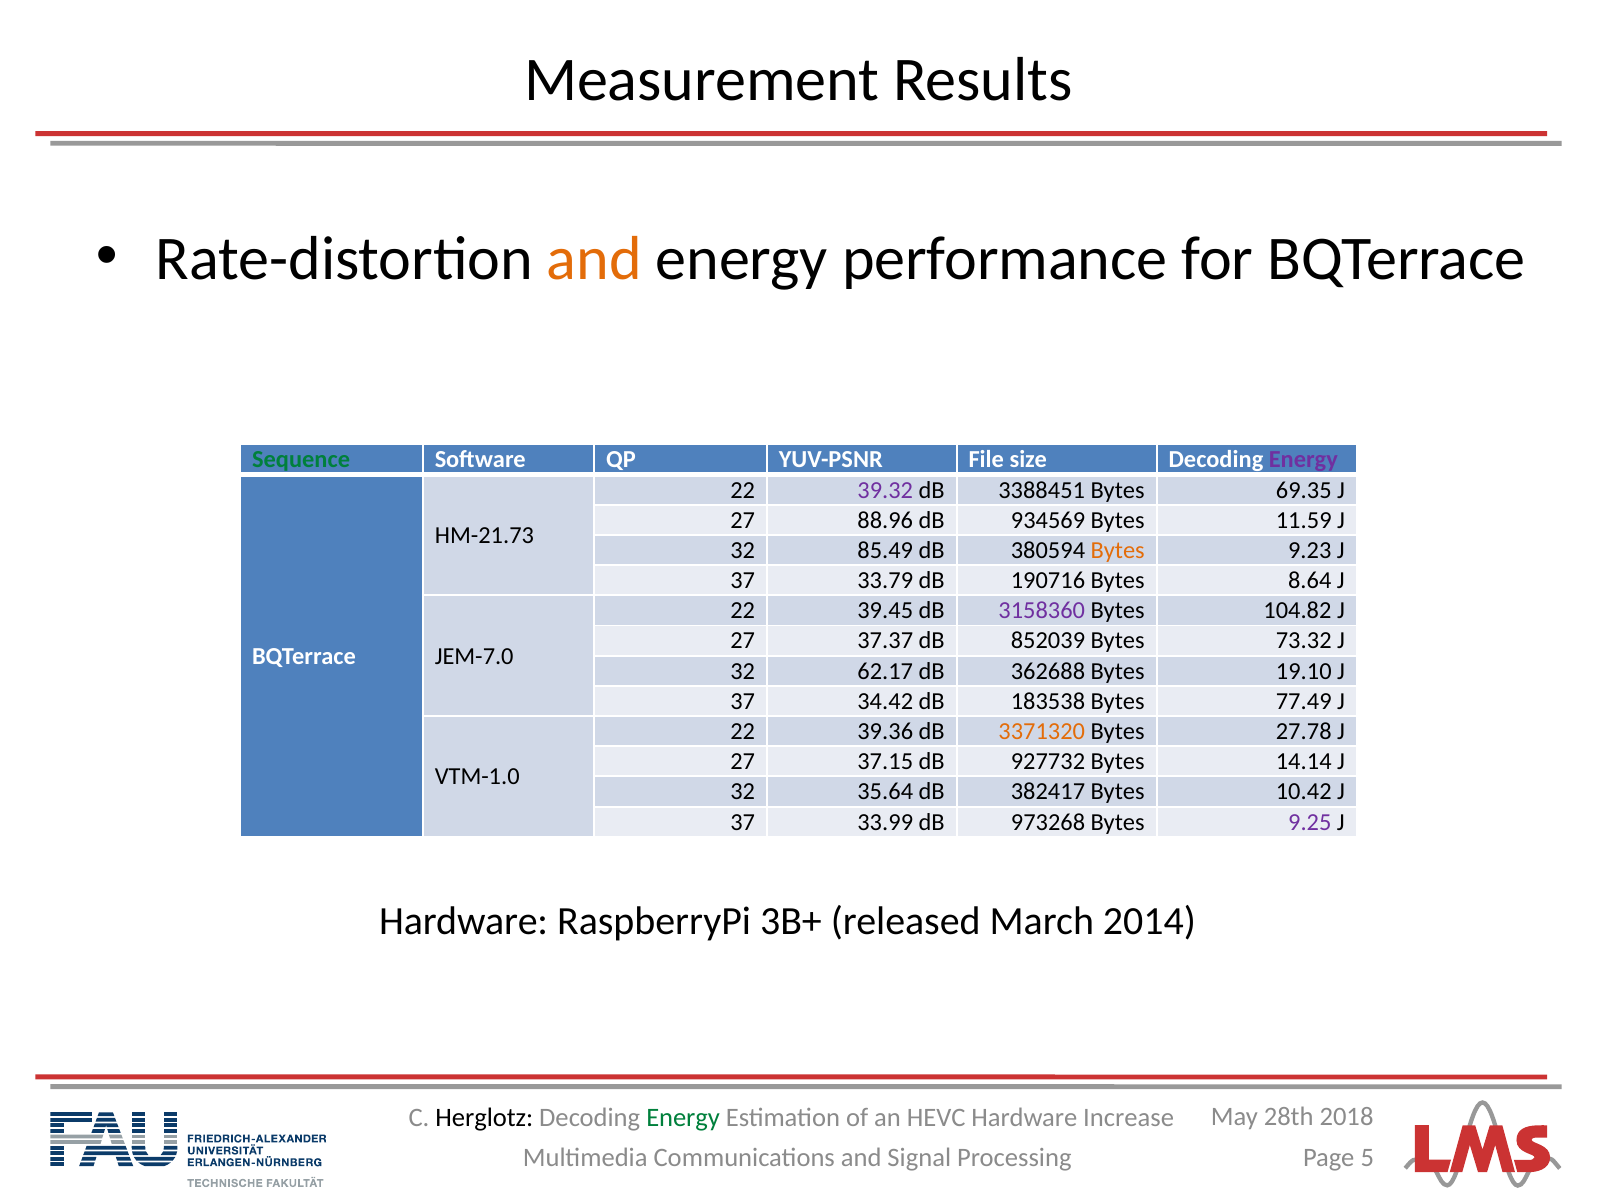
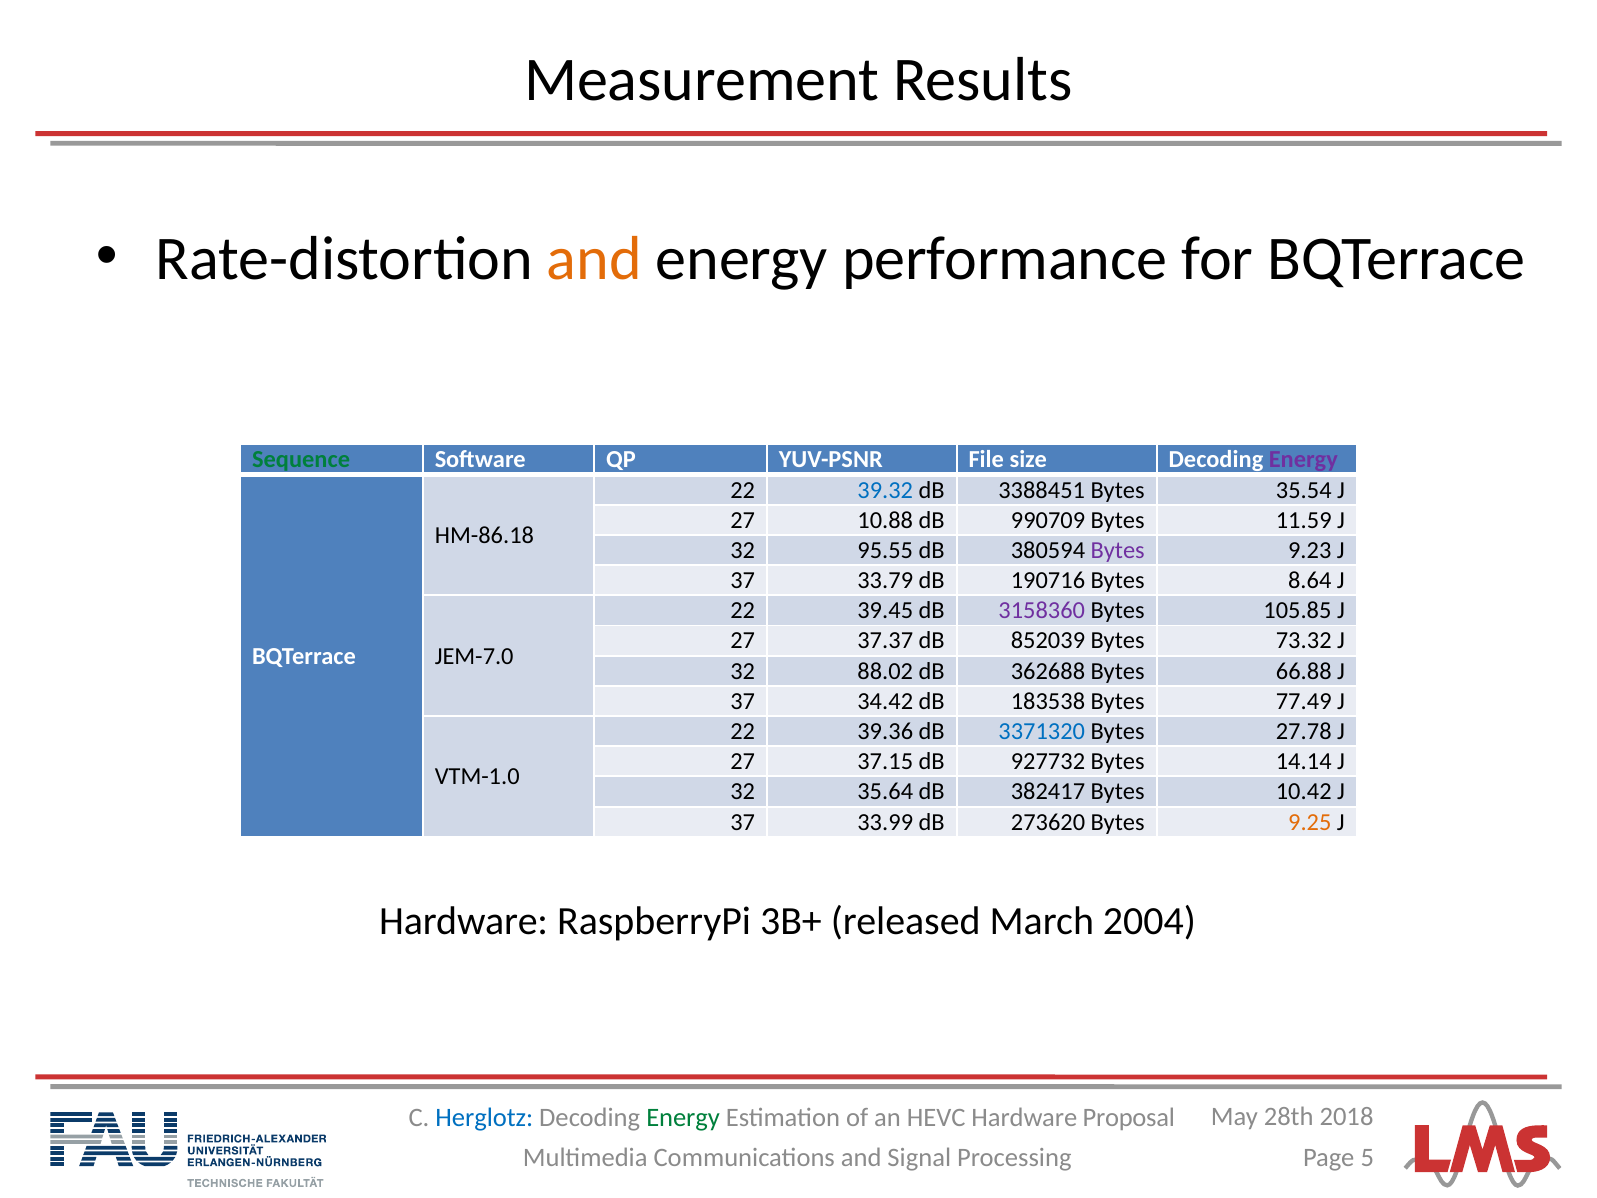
39.32 colour: purple -> blue
69.35: 69.35 -> 35.54
88.96: 88.96 -> 10.88
934569: 934569 -> 990709
HM-21.73: HM-21.73 -> HM-86.18
85.49: 85.49 -> 95.55
Bytes at (1118, 550) colour: orange -> purple
104.82: 104.82 -> 105.85
62.17: 62.17 -> 88.02
19.10: 19.10 -> 66.88
3371320 colour: orange -> blue
973268: 973268 -> 273620
9.25 colour: purple -> orange
2014: 2014 -> 2004
Herglotz colour: black -> blue
Increase: Increase -> Proposal
